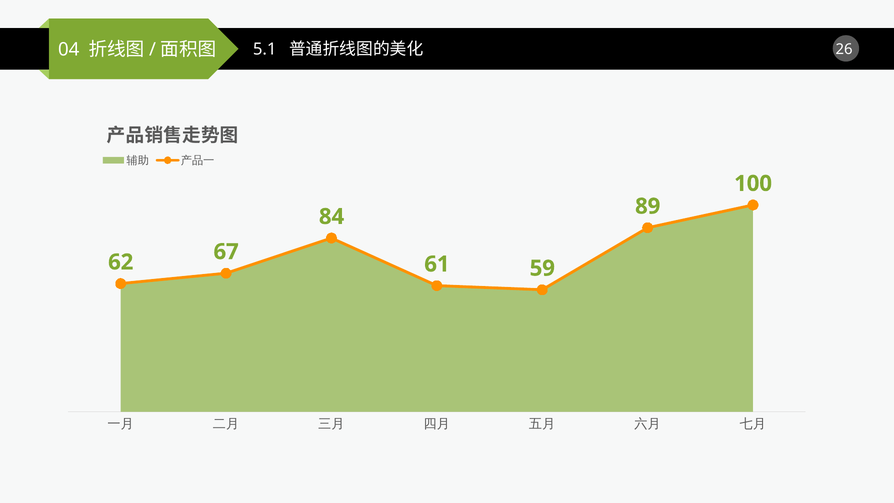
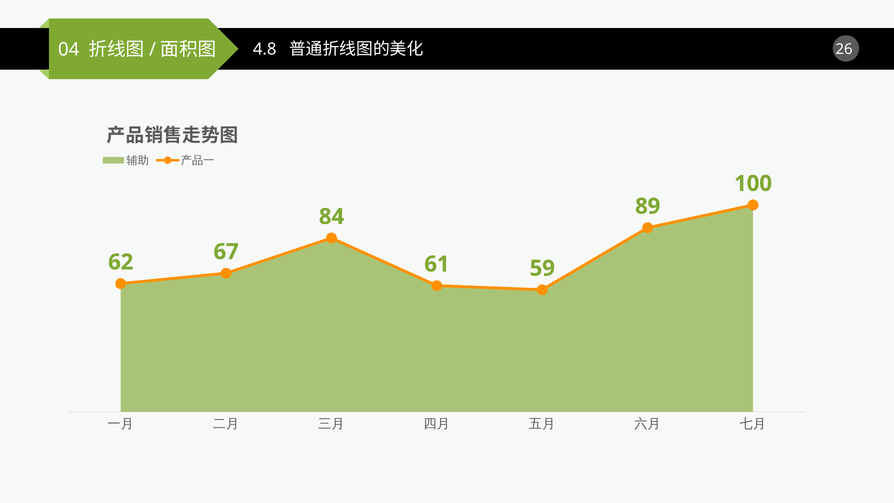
5.1: 5.1 -> 4.8
